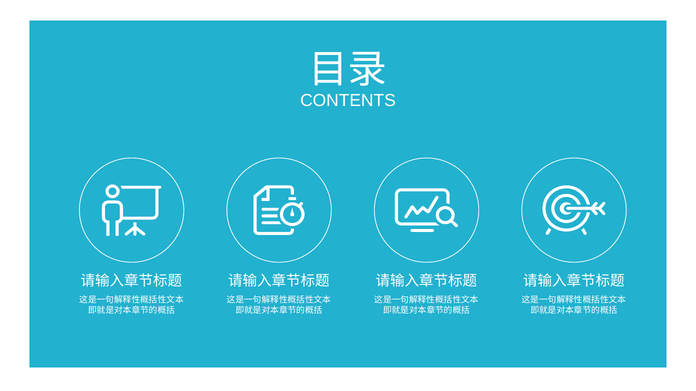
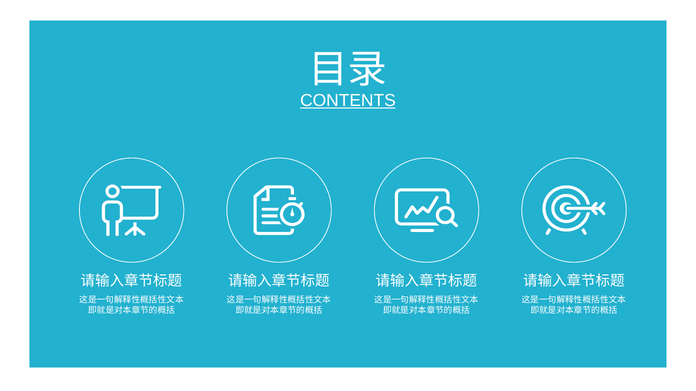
CONTENTS underline: none -> present
